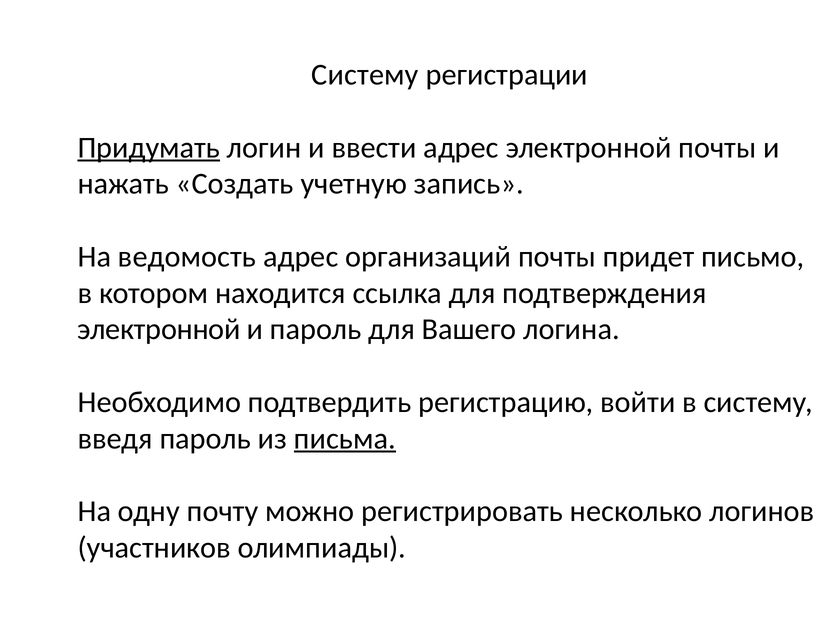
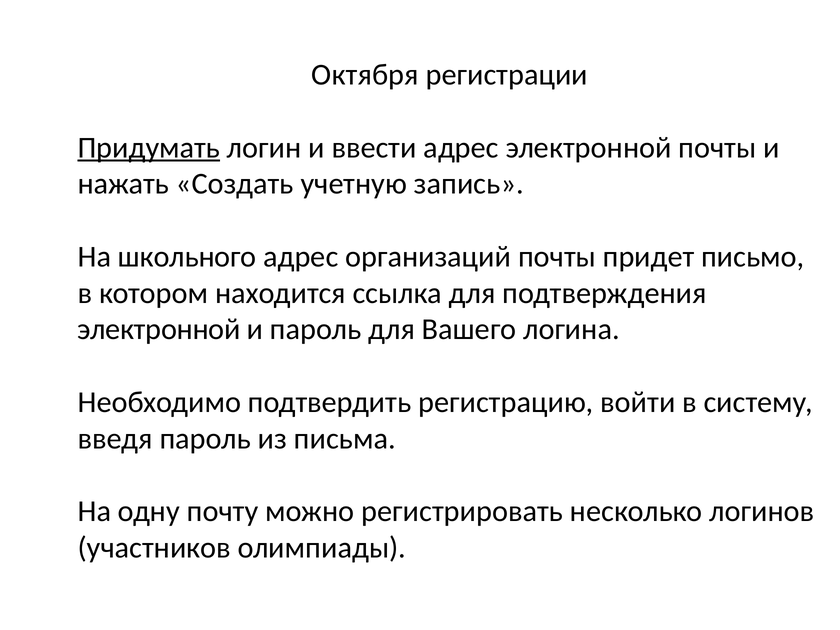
Систему at (365, 75): Систему -> Октября
ведомость: ведомость -> школьного
письма underline: present -> none
